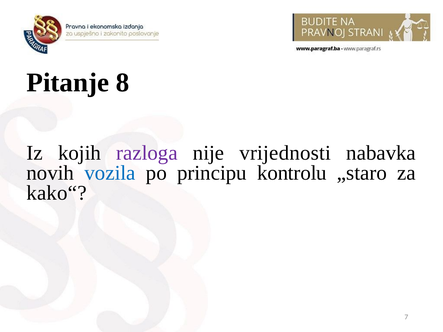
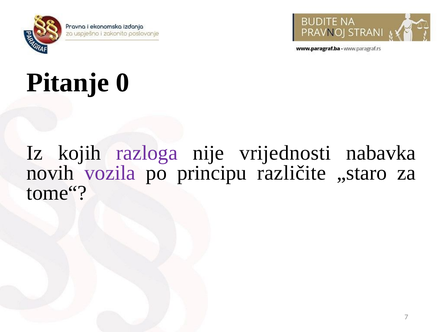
8: 8 -> 0
vozila colour: blue -> purple
kontrolu: kontrolu -> različite
kako“: kako“ -> tome“
